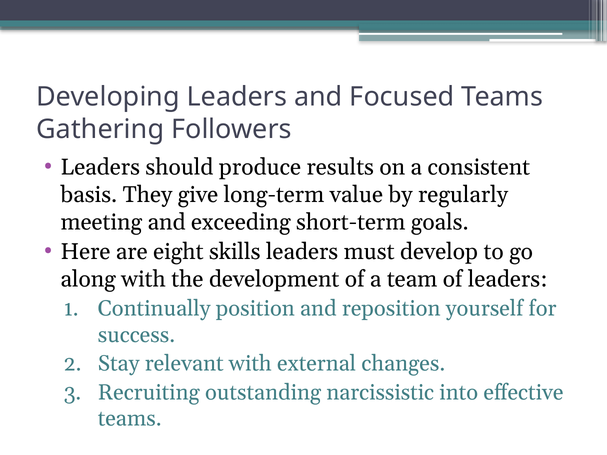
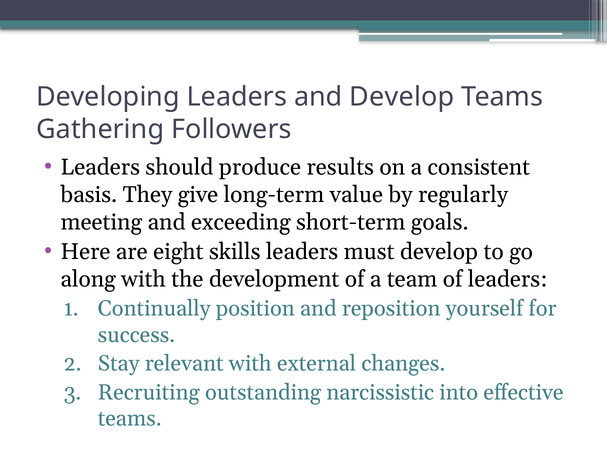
and Focused: Focused -> Develop
